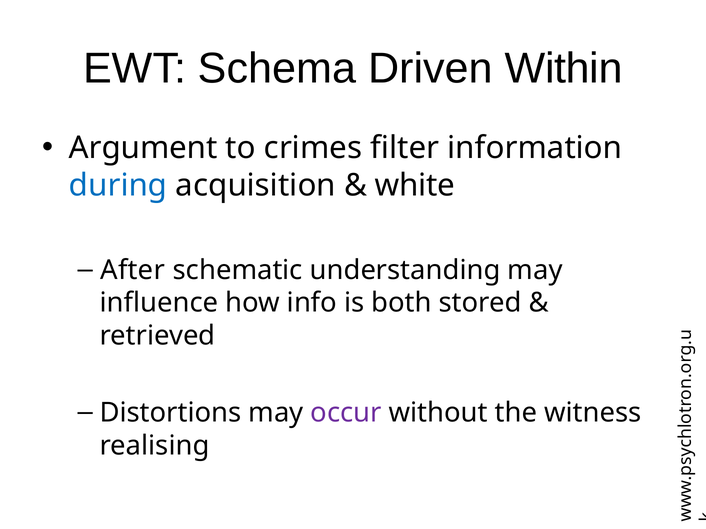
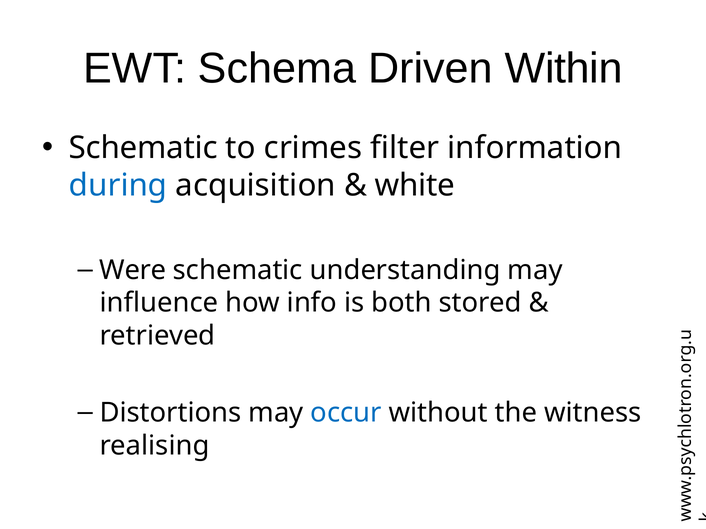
Argument at (143, 148): Argument -> Schematic
After: After -> Were
occur colour: purple -> blue
